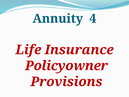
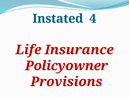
Annuity: Annuity -> Instated
